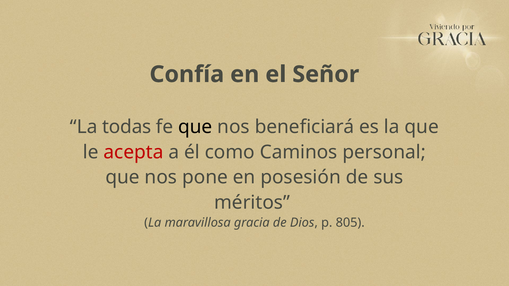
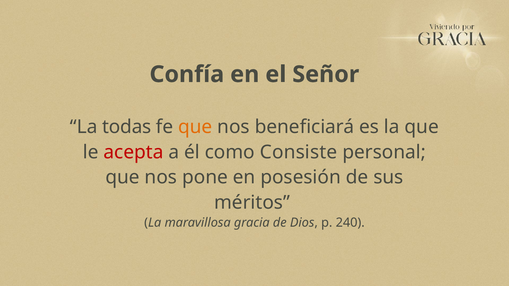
que at (195, 127) colour: black -> orange
Caminos: Caminos -> Consiste
805: 805 -> 240
